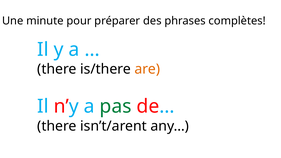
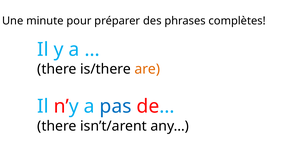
pas colour: green -> blue
